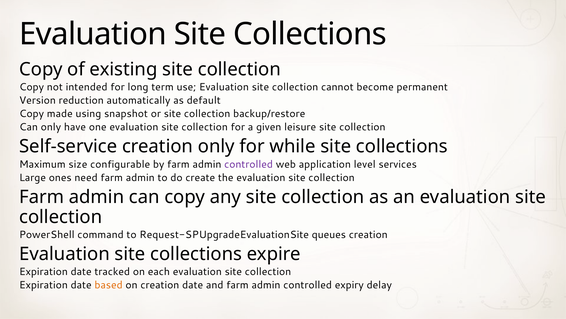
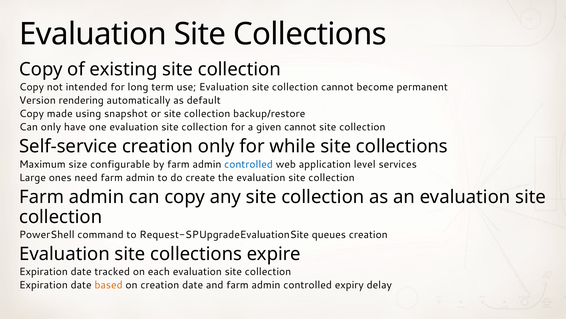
reduction: reduction -> rendering
given leisure: leisure -> cannot
controlled at (249, 164) colour: purple -> blue
